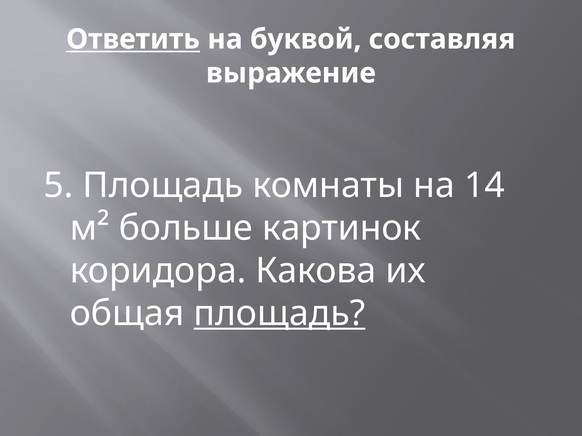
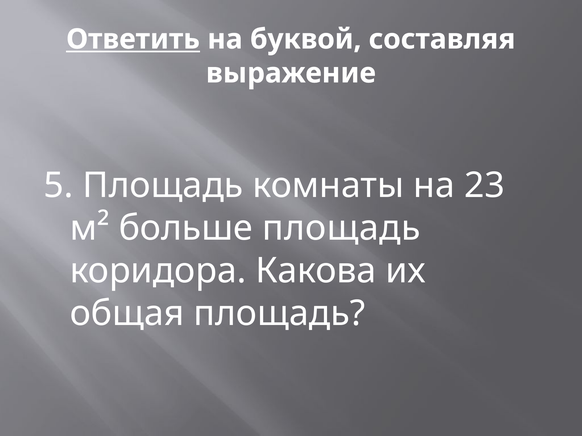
14: 14 -> 23
больше картинок: картинок -> площадь
площадь at (279, 314) underline: present -> none
